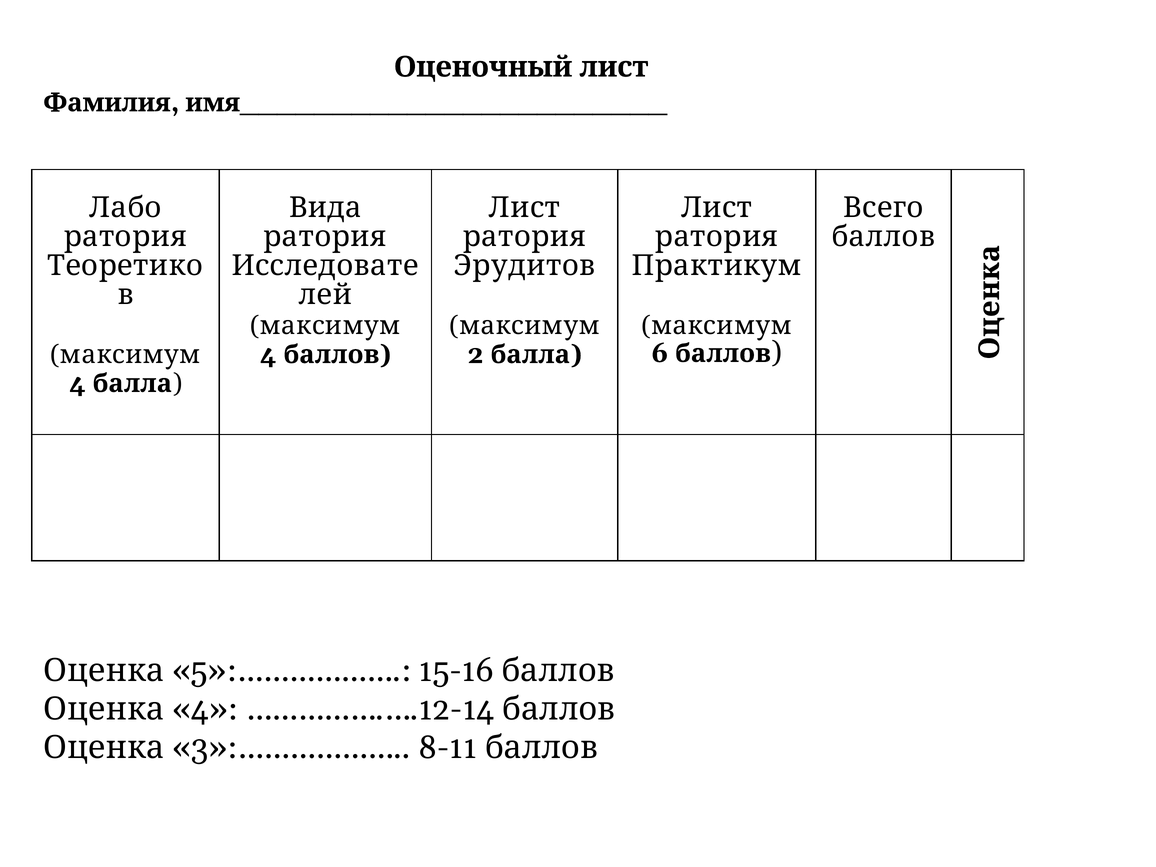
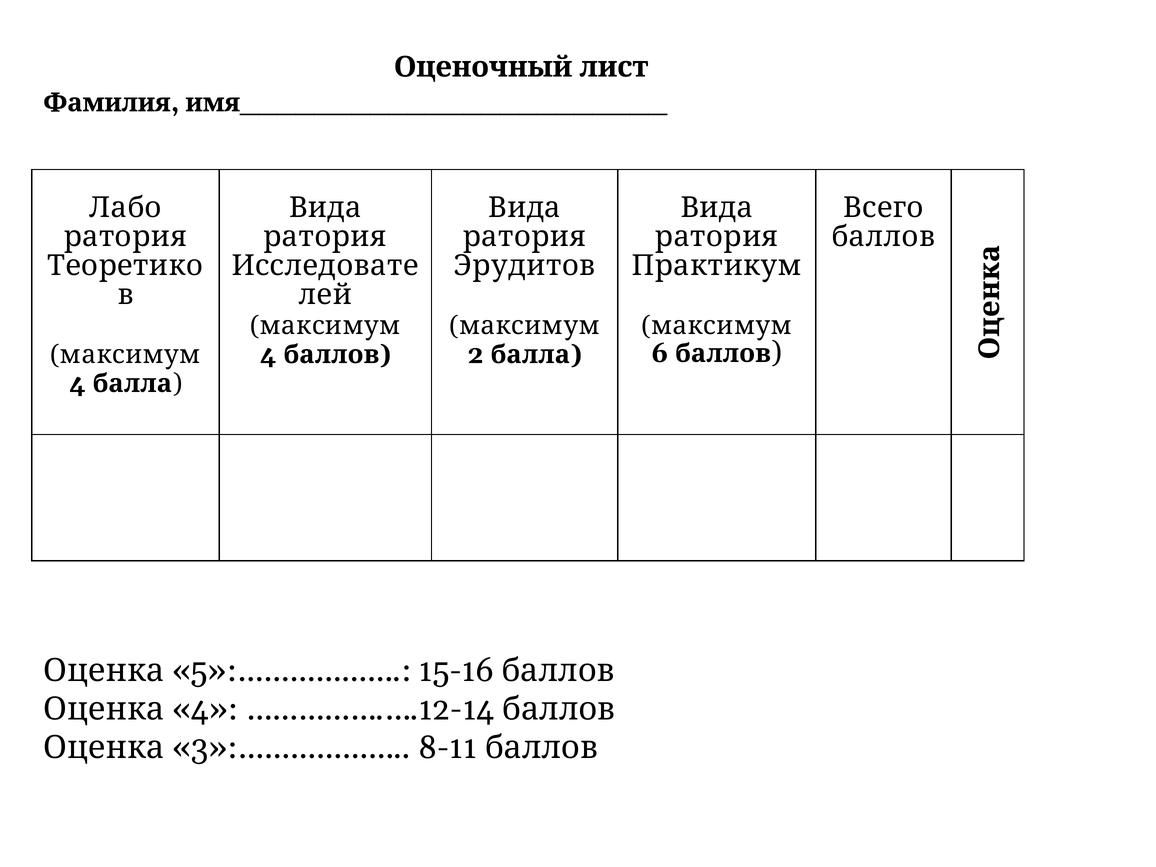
Лист at (524, 208): Лист -> Вида
Лист at (717, 208): Лист -> Вида
